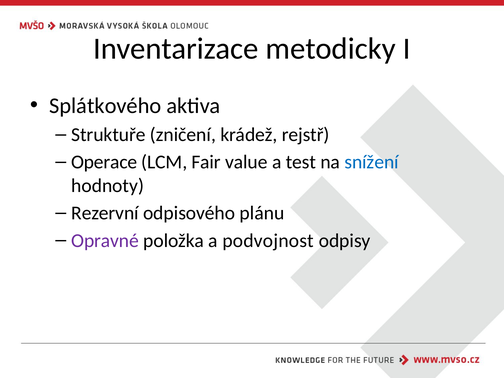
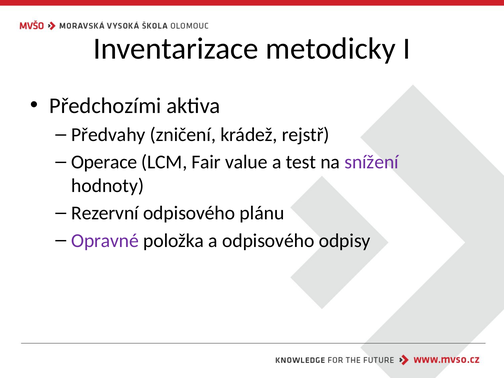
Splátkového: Splátkového -> Předchozími
Struktuře: Struktuře -> Předvahy
snížení colour: blue -> purple
a podvojnost: podvojnost -> odpisového
